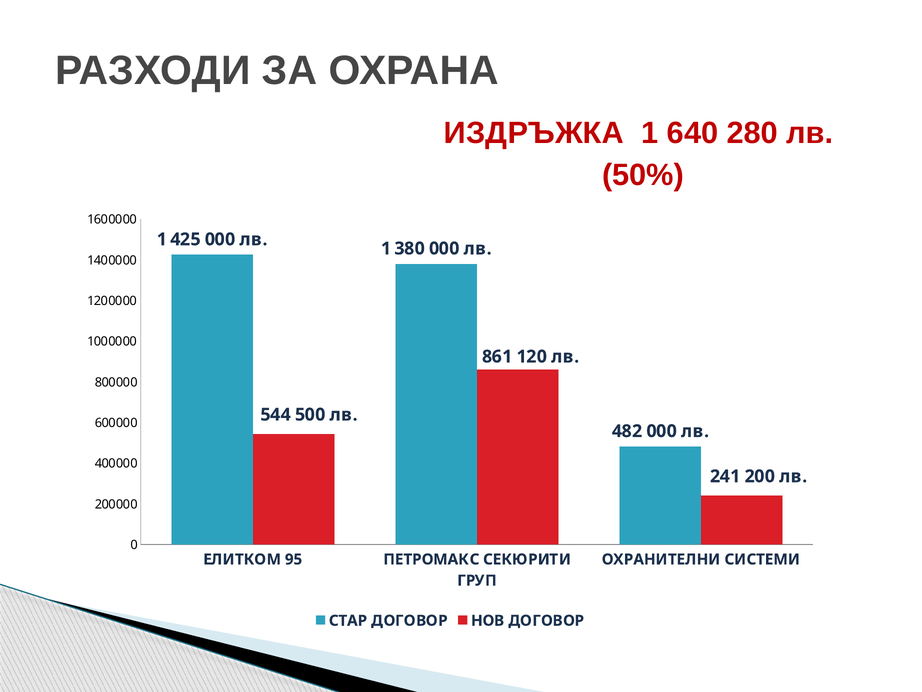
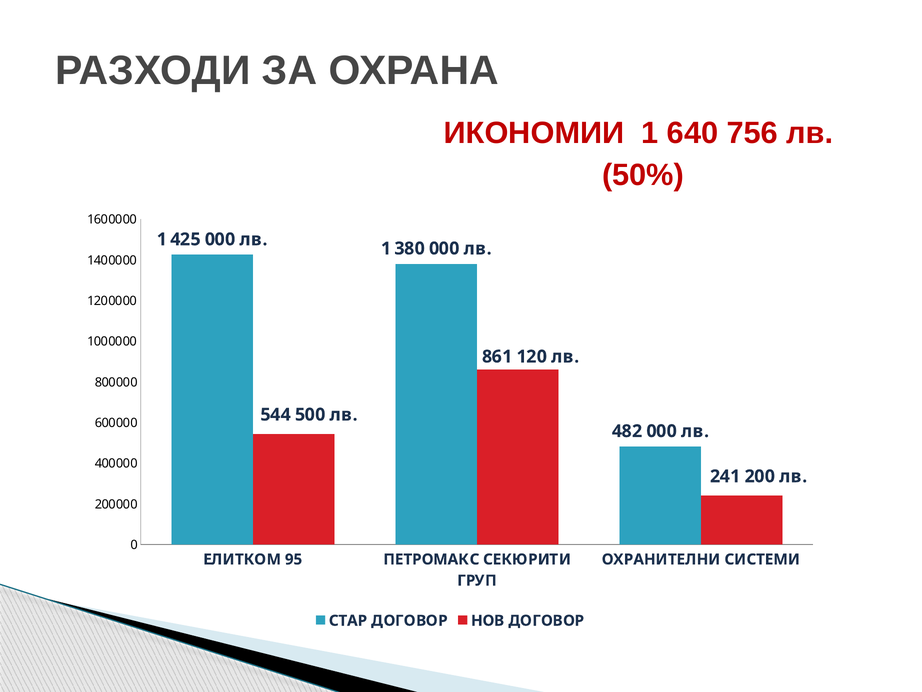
ИЗДРЪЖКА: ИЗДРЪЖКА -> ИКОНОМИИ
280: 280 -> 756
